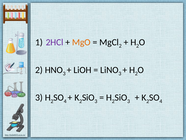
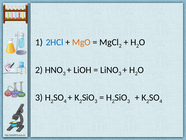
2HCl colour: purple -> blue
